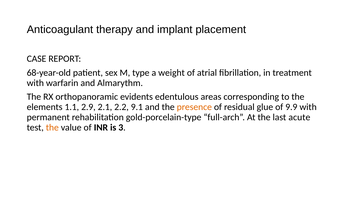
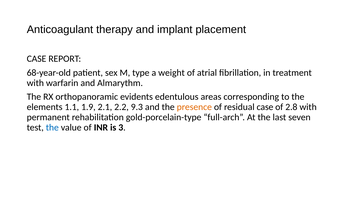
2.9: 2.9 -> 1.9
9.1: 9.1 -> 9.3
residual glue: glue -> case
9.9: 9.9 -> 2.8
acute: acute -> seven
the at (52, 128) colour: orange -> blue
